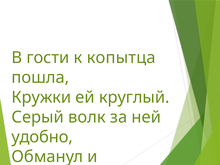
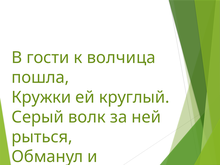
копытца: копытца -> волчица
удобно: удобно -> рыться
